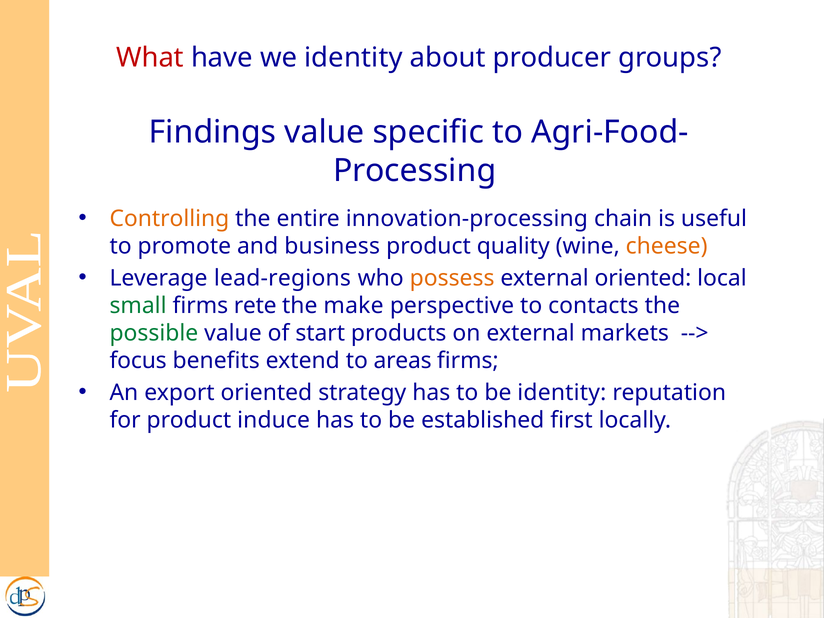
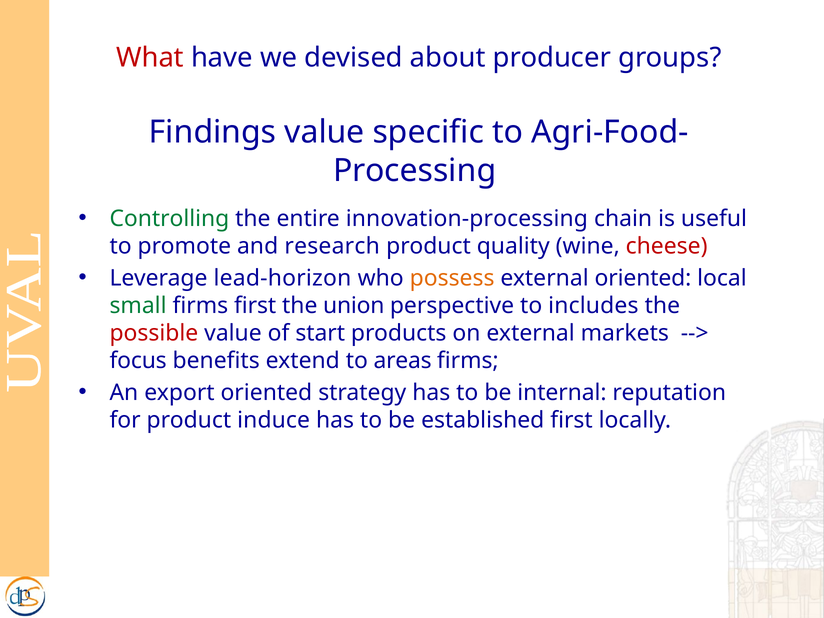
we identity: identity -> devised
Controlling colour: orange -> green
business: business -> research
cheese colour: orange -> red
lead-regions: lead-regions -> lead-horizon
firms rete: rete -> first
make: make -> union
contacts: contacts -> includes
possible colour: green -> red
be identity: identity -> internal
